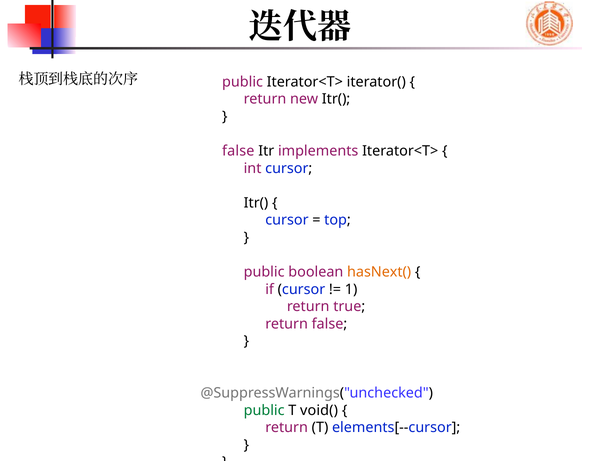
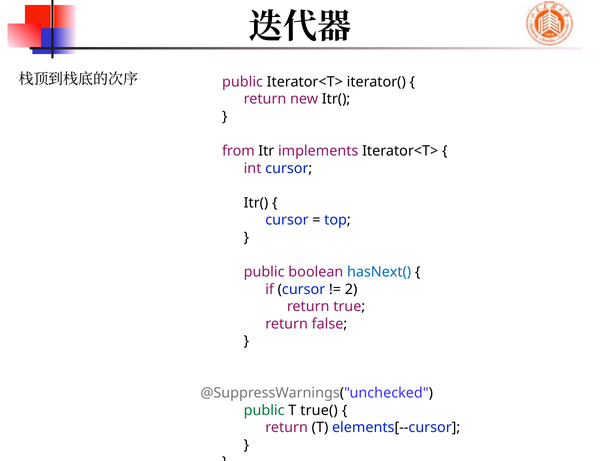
false at (238, 151): false -> from
hasNext( colour: orange -> blue
1: 1 -> 2
void(: void( -> true(
